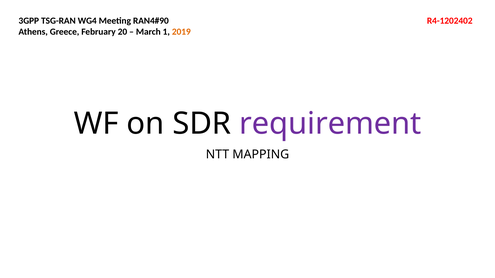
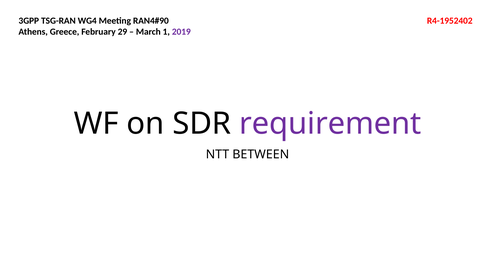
R4-1202402: R4-1202402 -> R4-1952402
20: 20 -> 29
2019 colour: orange -> purple
MAPPING: MAPPING -> BETWEEN
